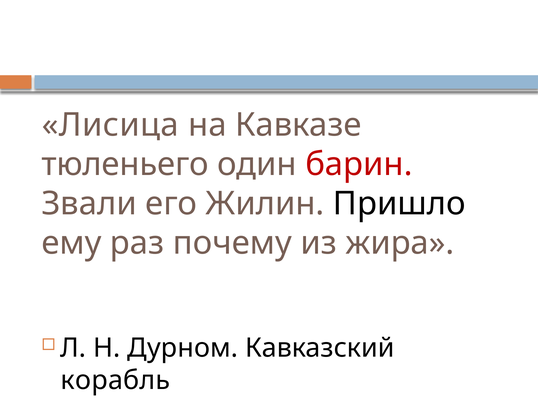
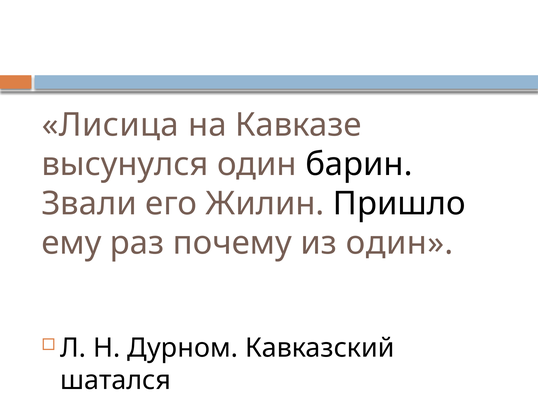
тюленьего: тюленьего -> высунулся
барин colour: red -> black
из жира: жира -> один
корабль: корабль -> шатался
